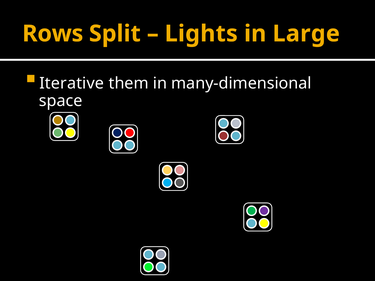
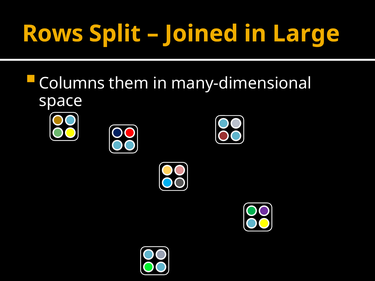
Lights: Lights -> Joined
Iterative: Iterative -> Columns
